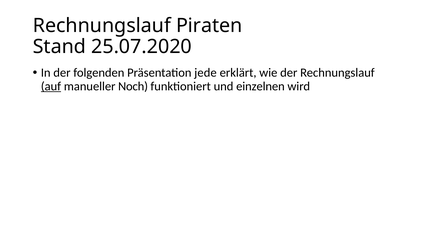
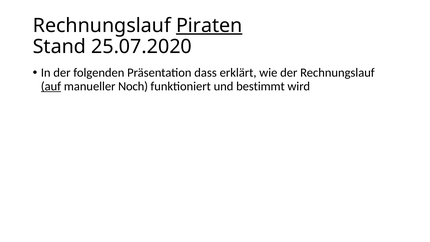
Piraten underline: none -> present
jede: jede -> dass
einzelnen: einzelnen -> bestimmt
